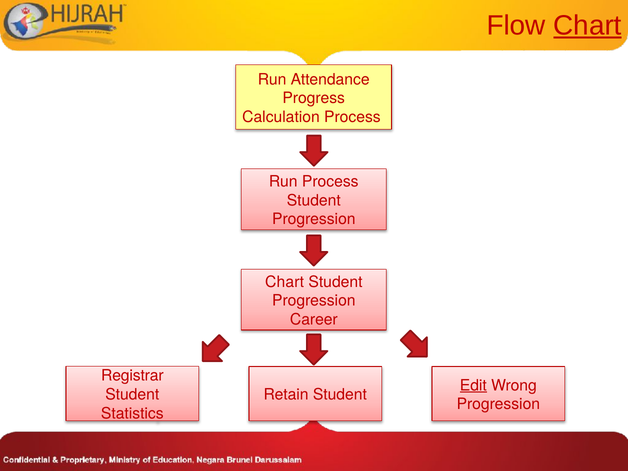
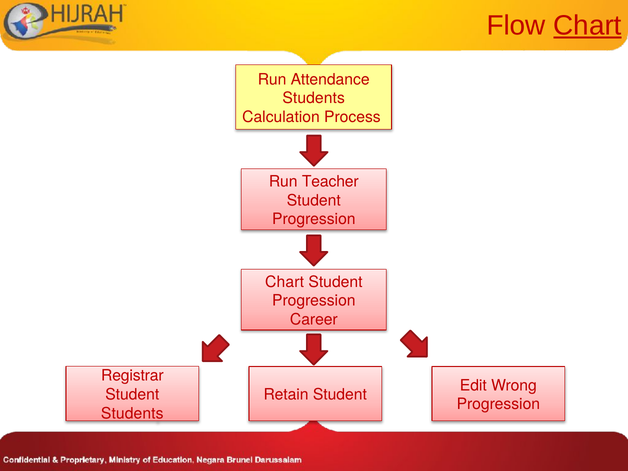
Progress at (314, 98): Progress -> Students
Run Process: Process -> Teacher
Edit underline: present -> none
Statistics at (132, 413): Statistics -> Students
